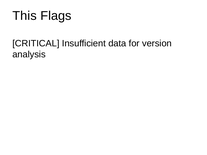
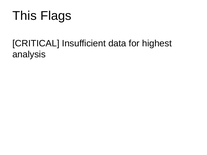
version: version -> highest
